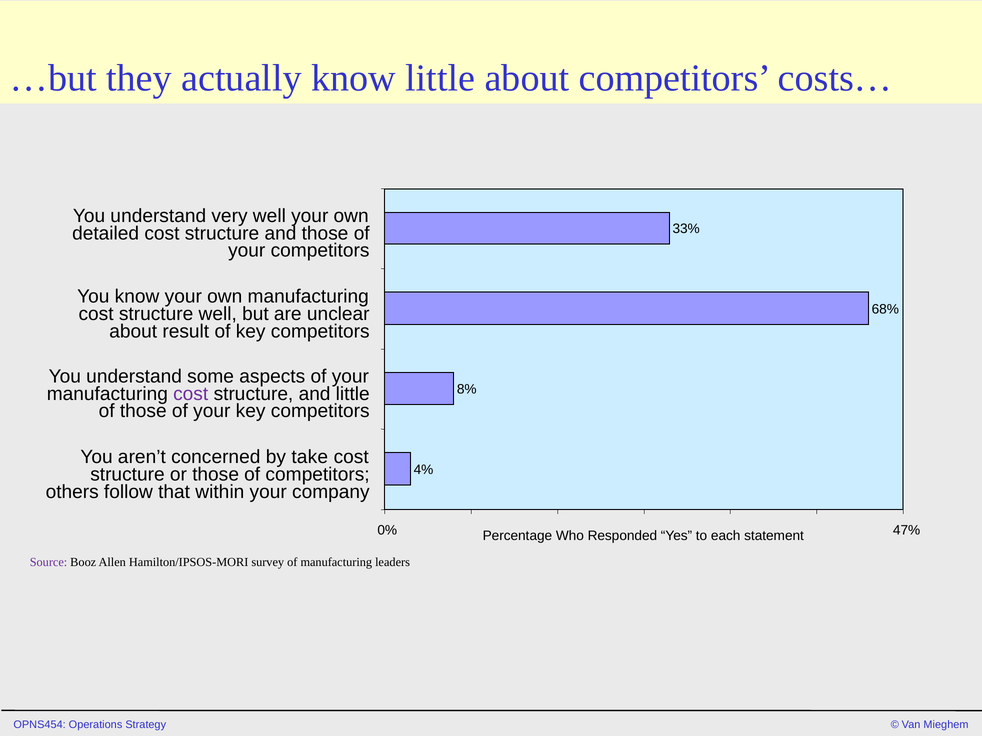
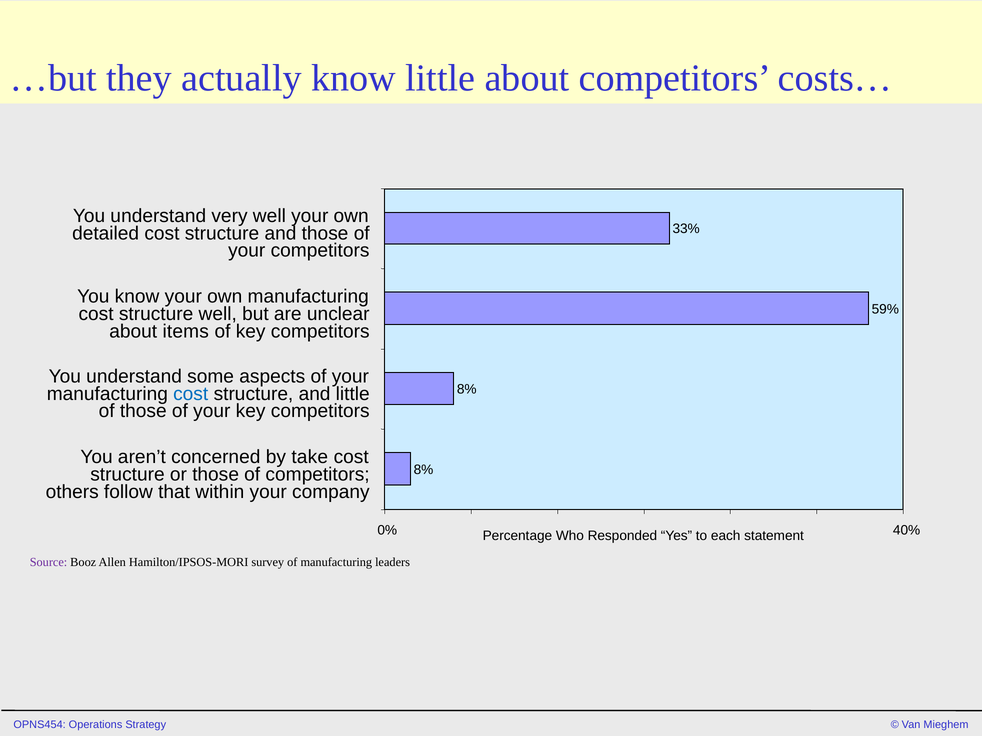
68%: 68% -> 59%
result: result -> items
cost at (191, 394) colour: purple -> blue
4% at (423, 470): 4% -> 8%
47%: 47% -> 40%
